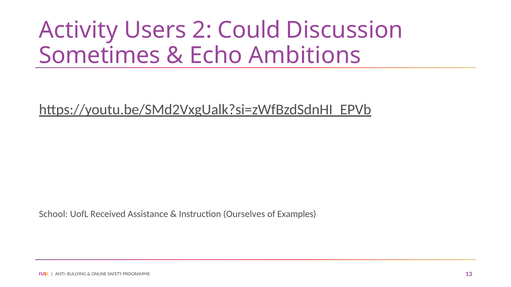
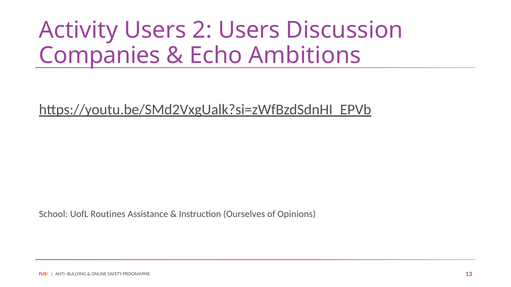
2 Could: Could -> Users
Sometimes: Sometimes -> Companies
Received: Received -> Routines
Examples: Examples -> Opinions
